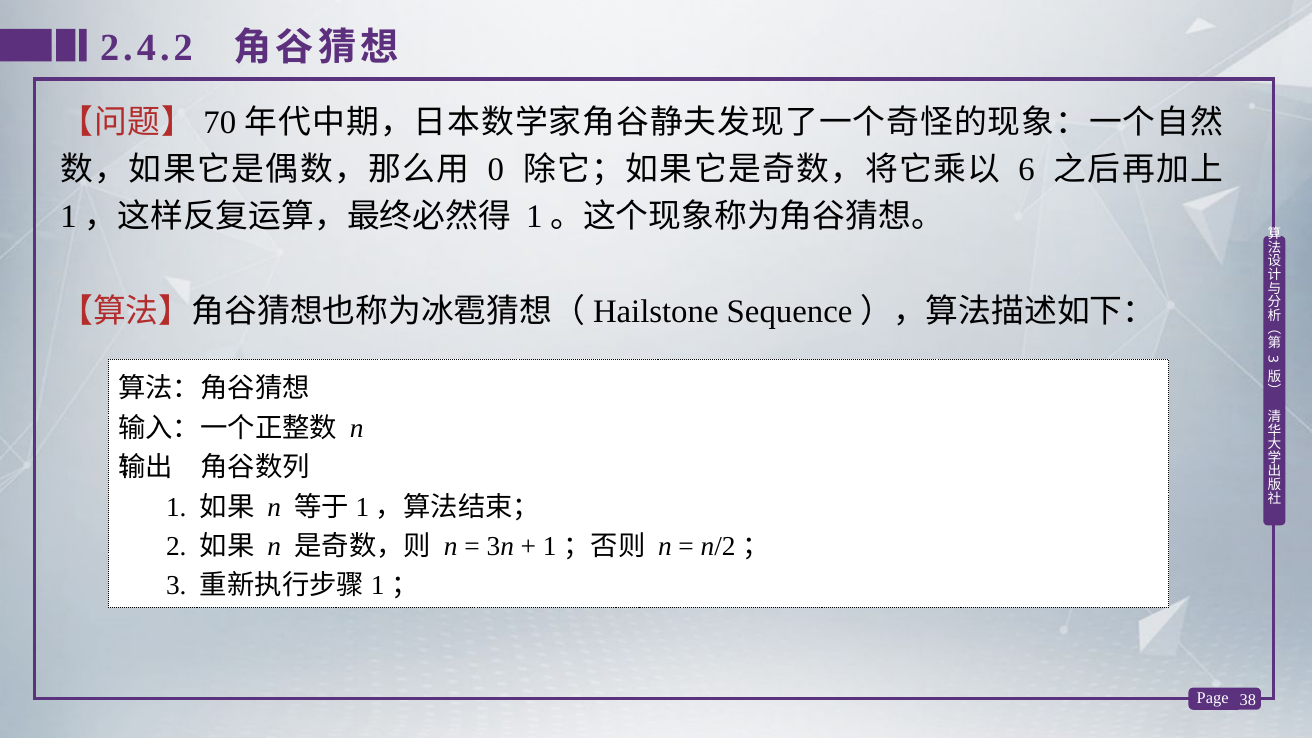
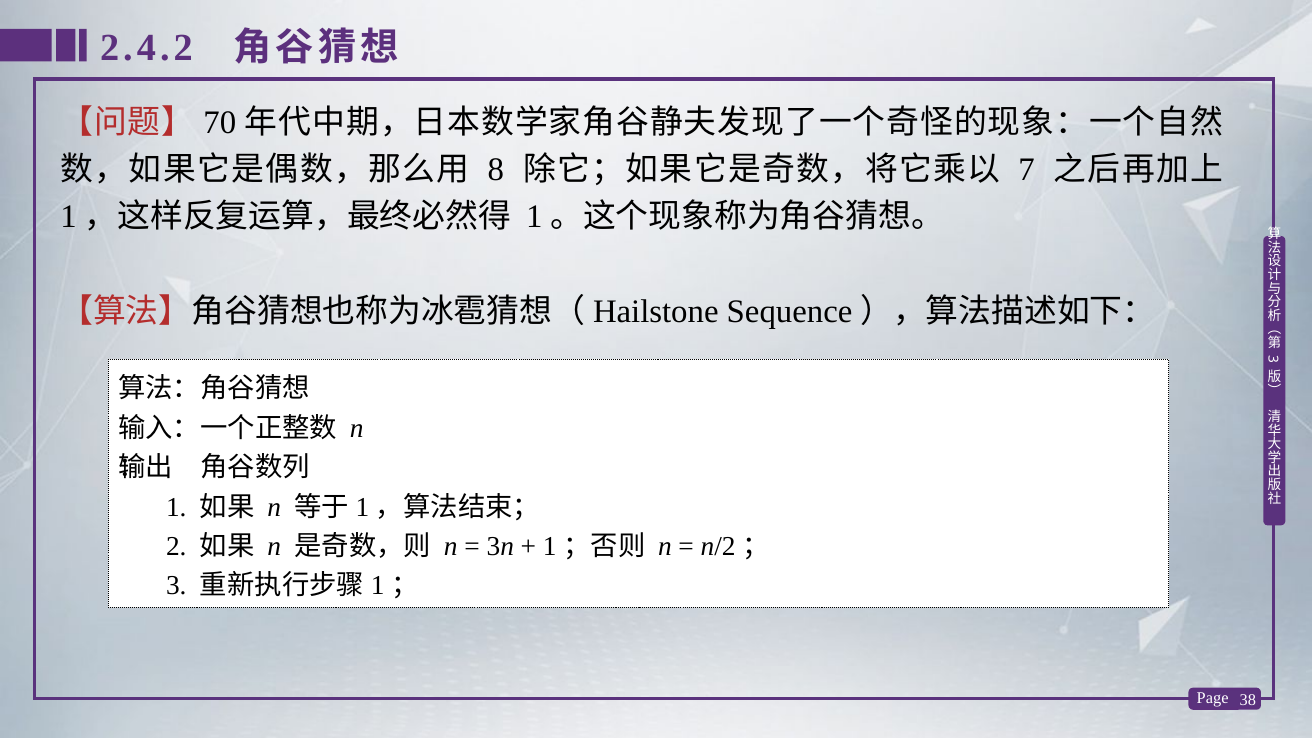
0: 0 -> 8
6: 6 -> 7
